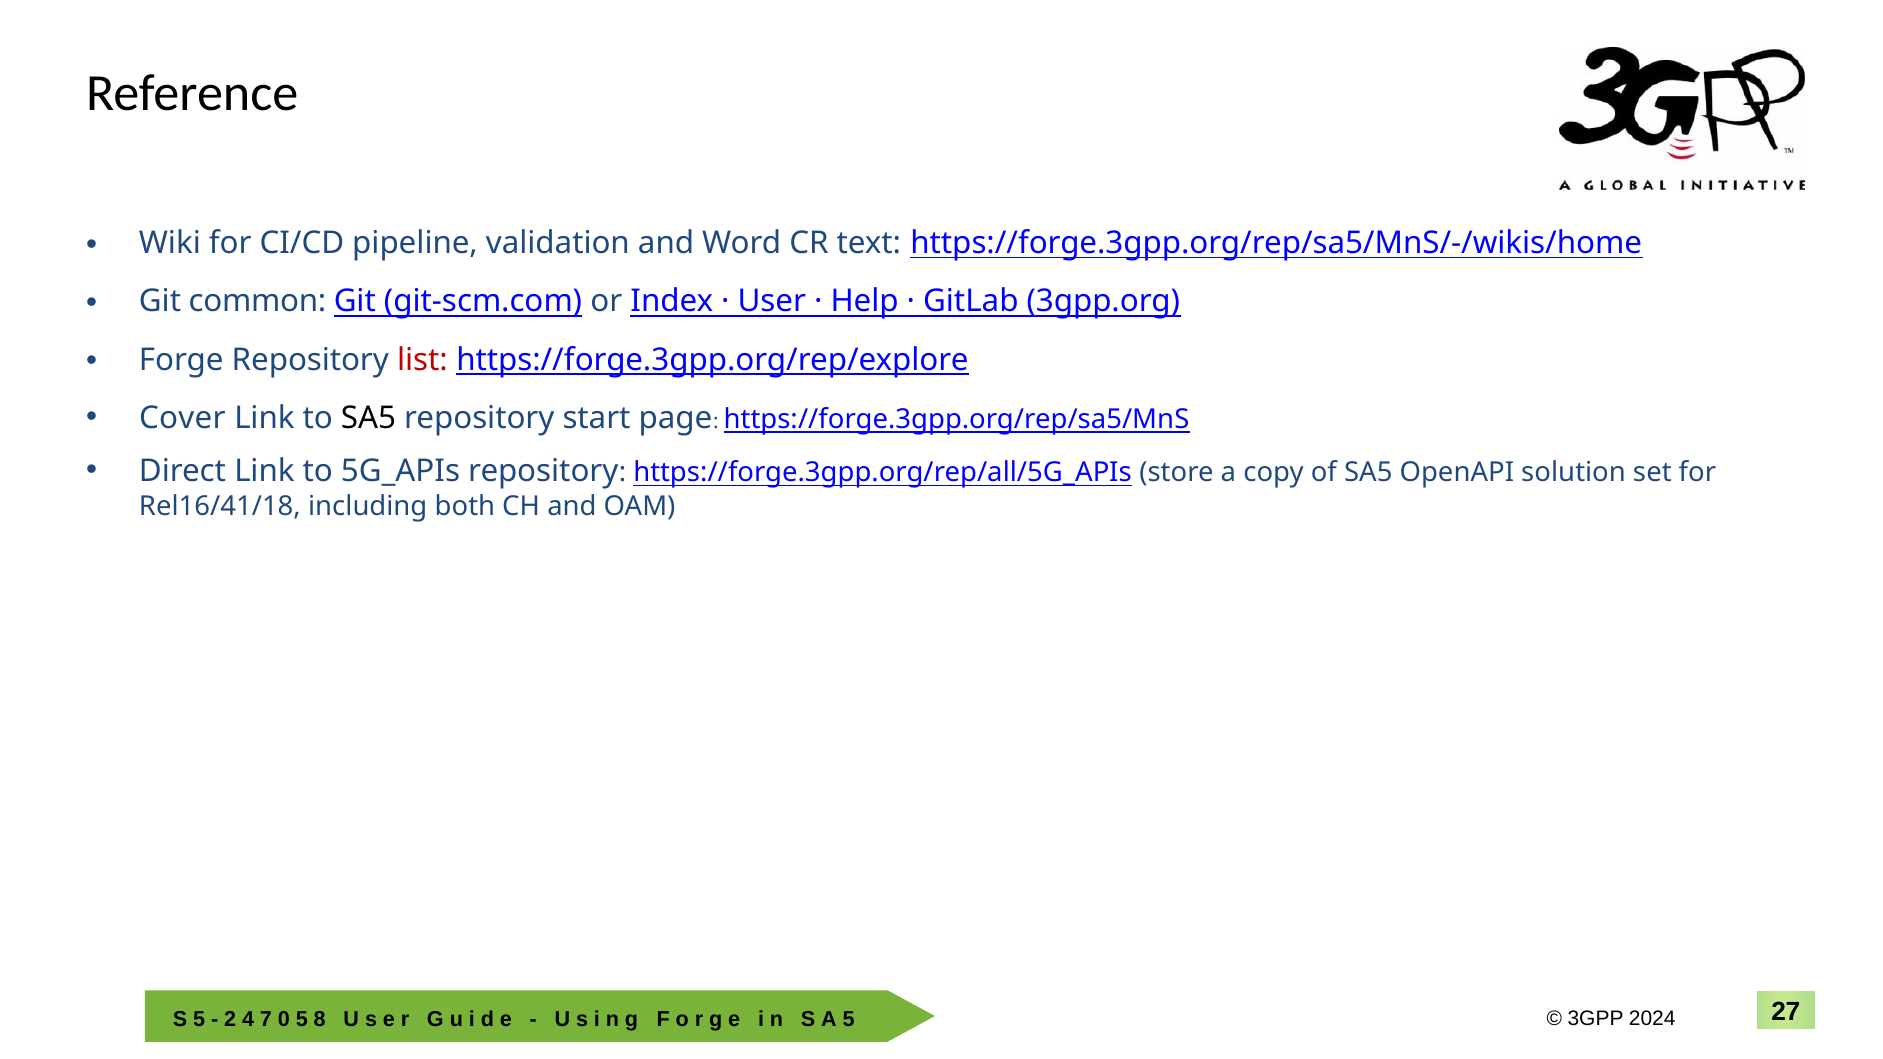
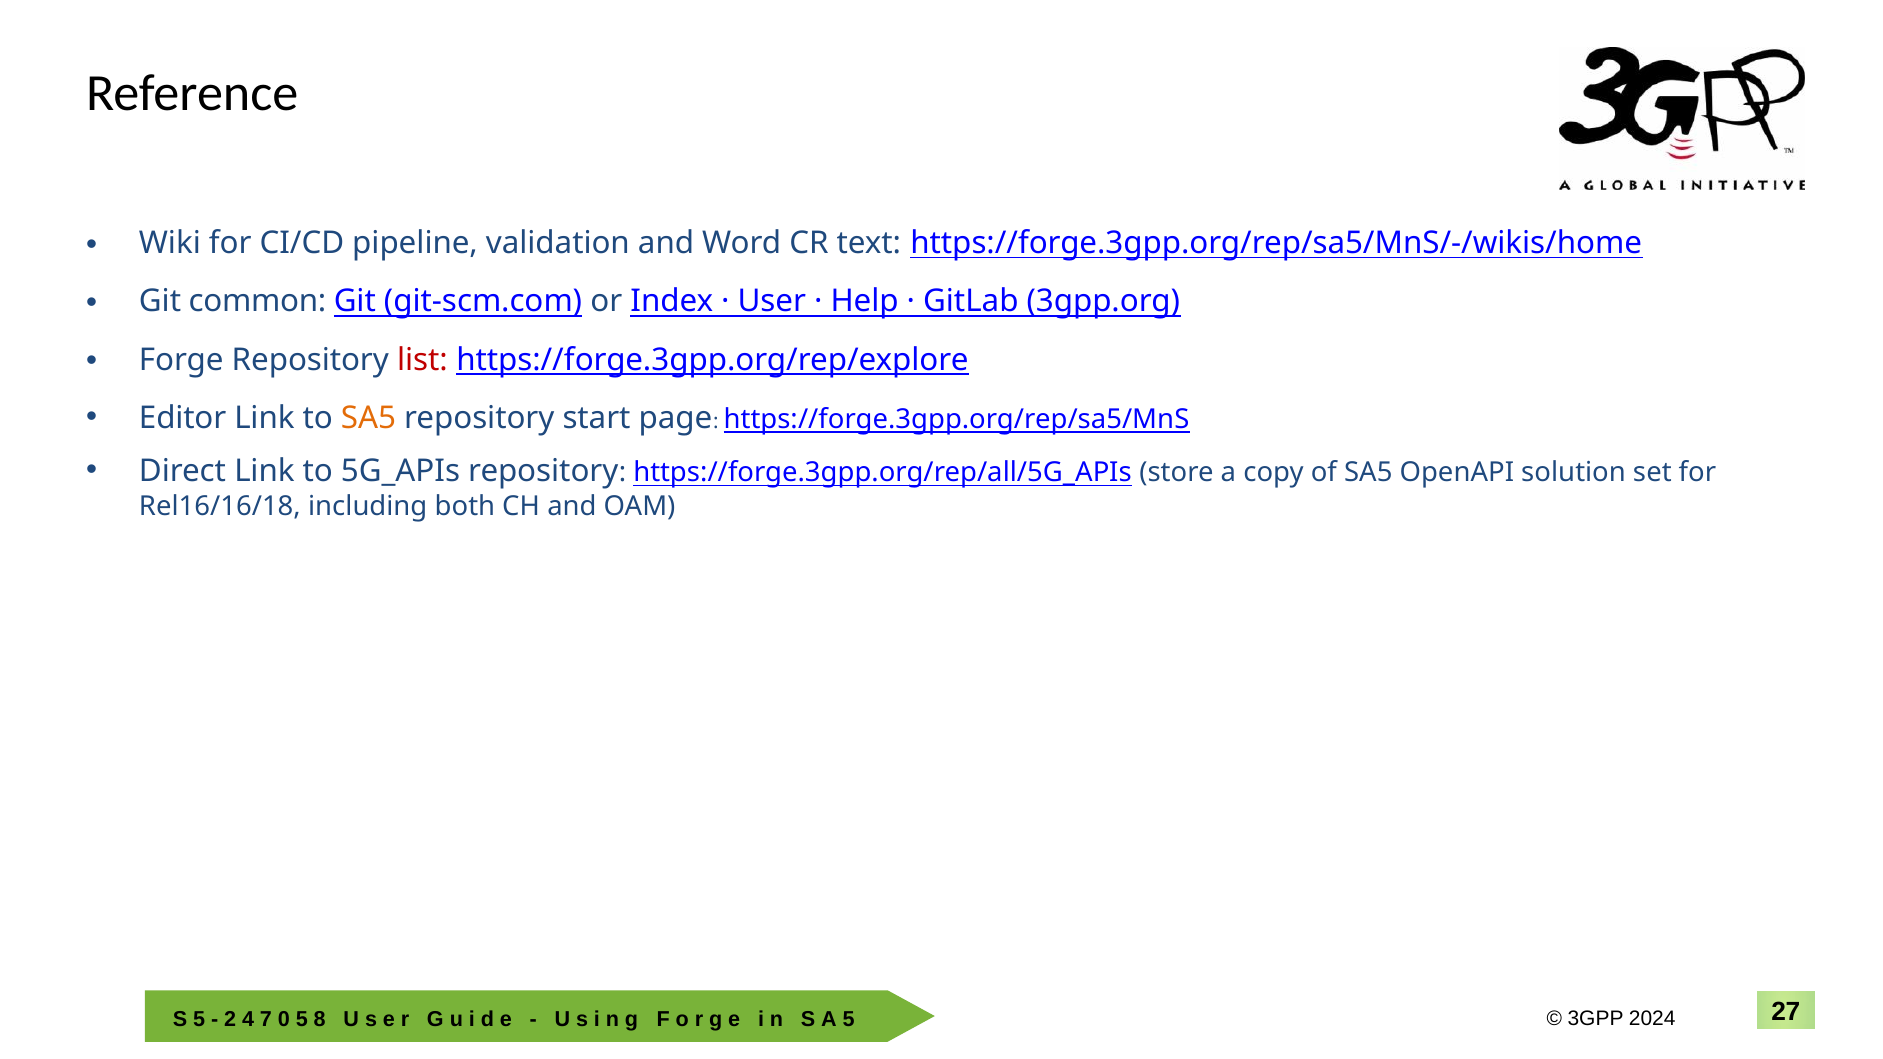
Cover: Cover -> Editor
SA5 at (368, 418) colour: black -> orange
Rel16/41/18: Rel16/41/18 -> Rel16/16/18
